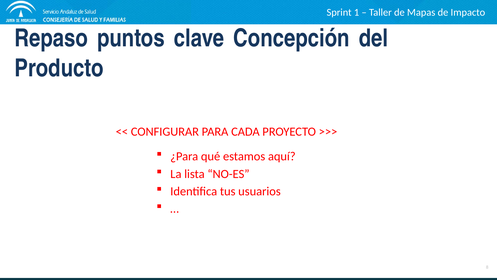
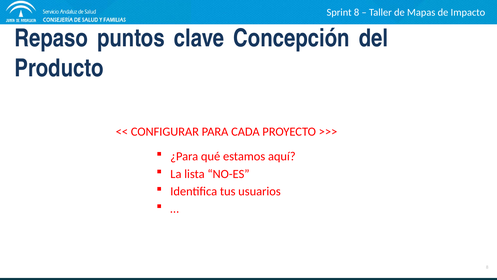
Sprint 1: 1 -> 8
